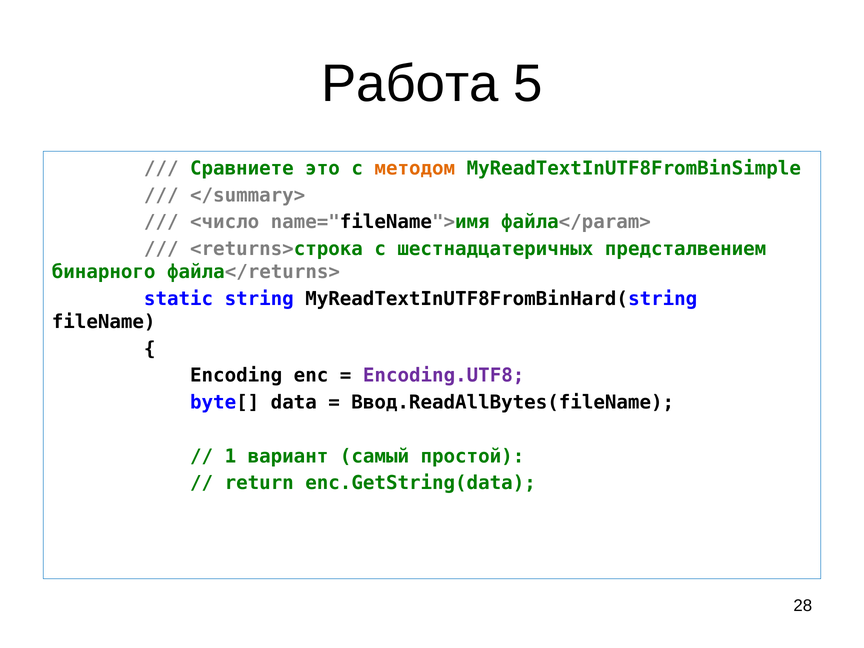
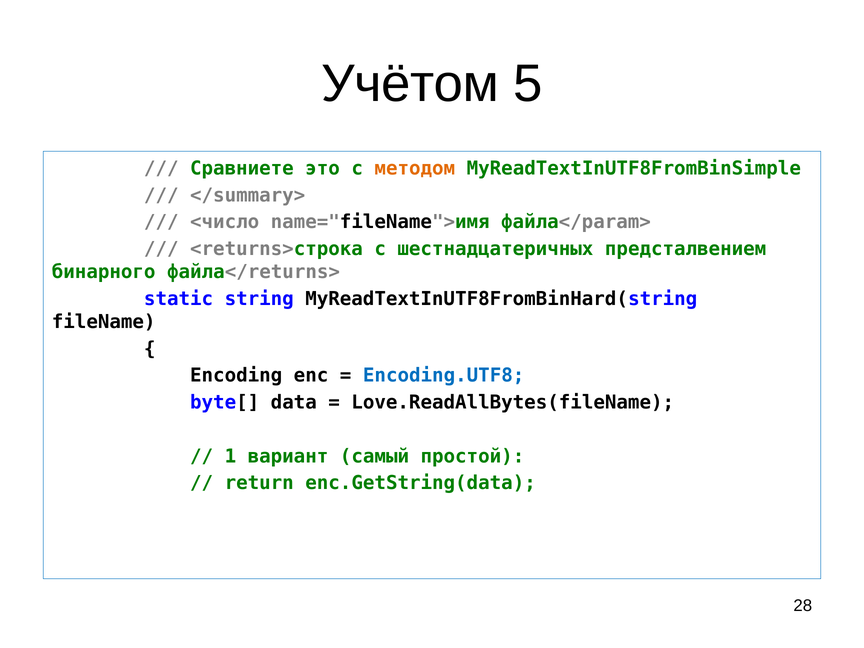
Работа: Работа -> Учётом
Encoding.UTF8 colour: purple -> blue
Ввод.ReadAllBytes(fileName: Ввод.ReadAllBytes(fileName -> Love.ReadAllBytes(fileName
